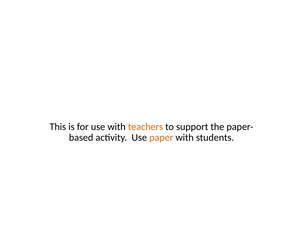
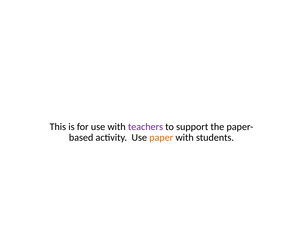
teachers colour: orange -> purple
